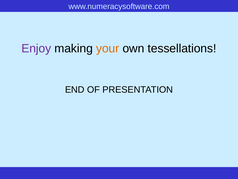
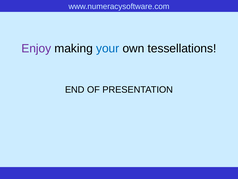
your colour: orange -> blue
